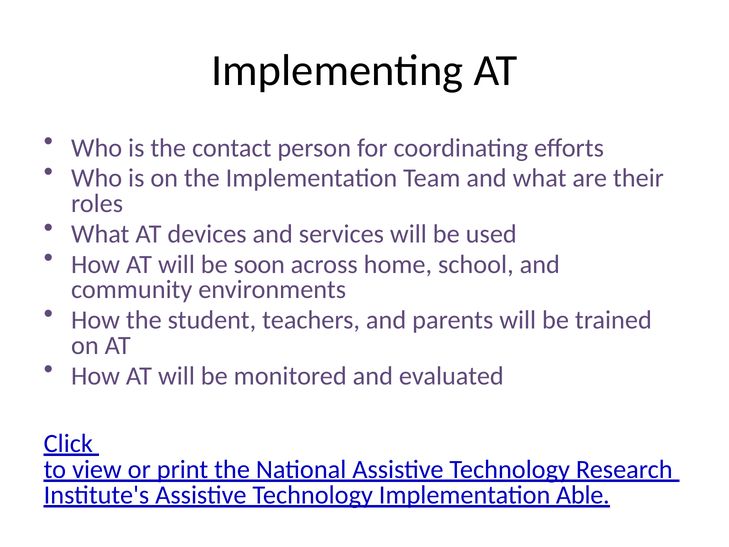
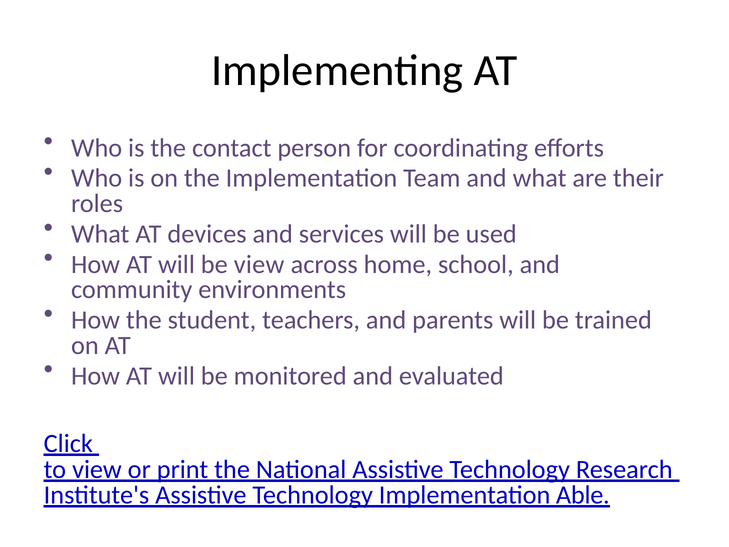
be soon: soon -> view
